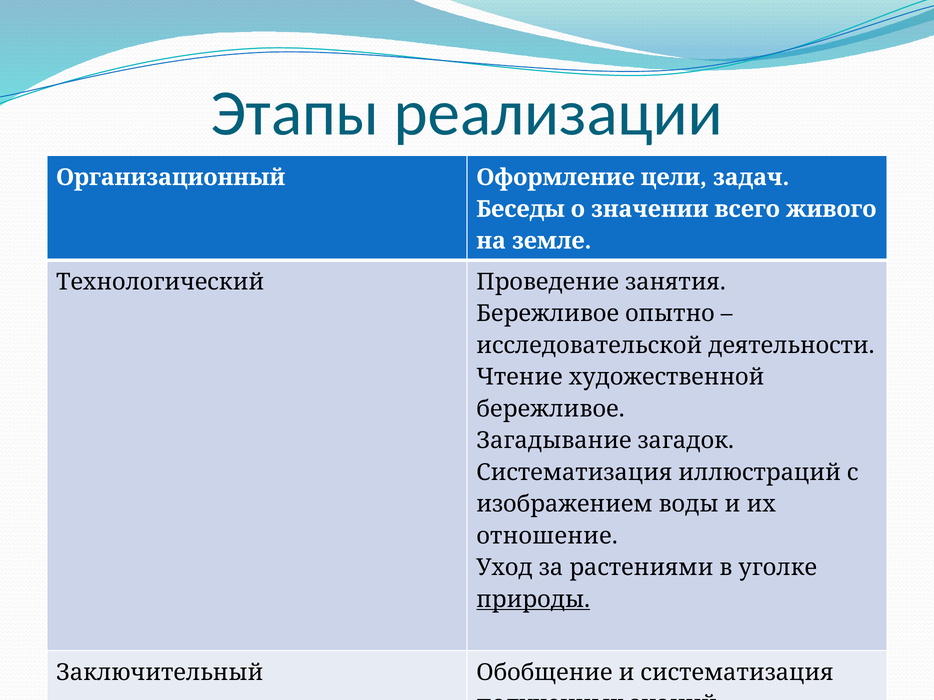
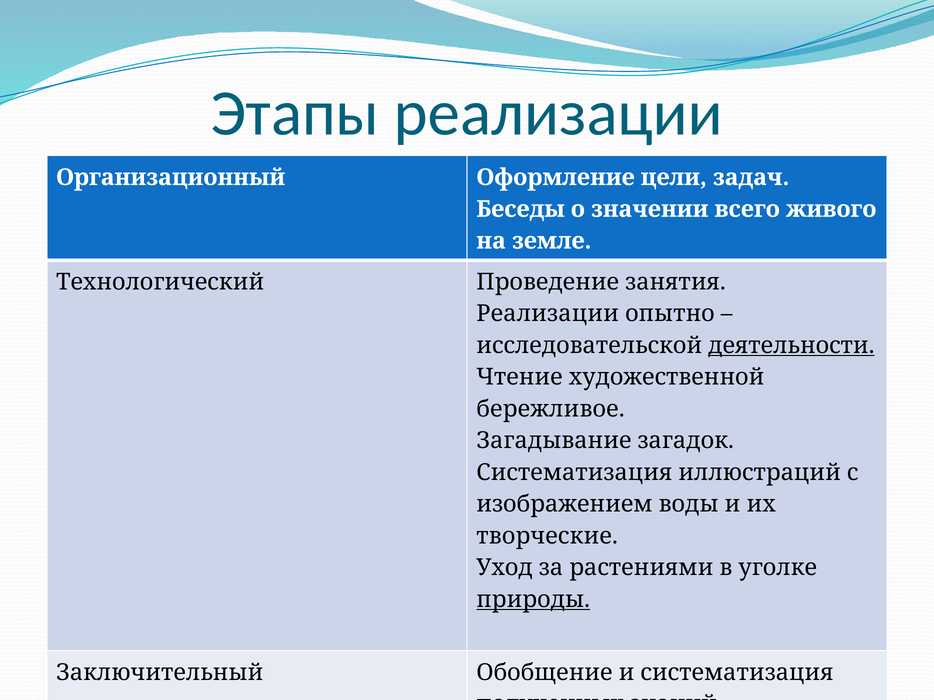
Бережливое at (548, 314): Бережливое -> Реализации
деятельности underline: none -> present
отношение: отношение -> творческие
